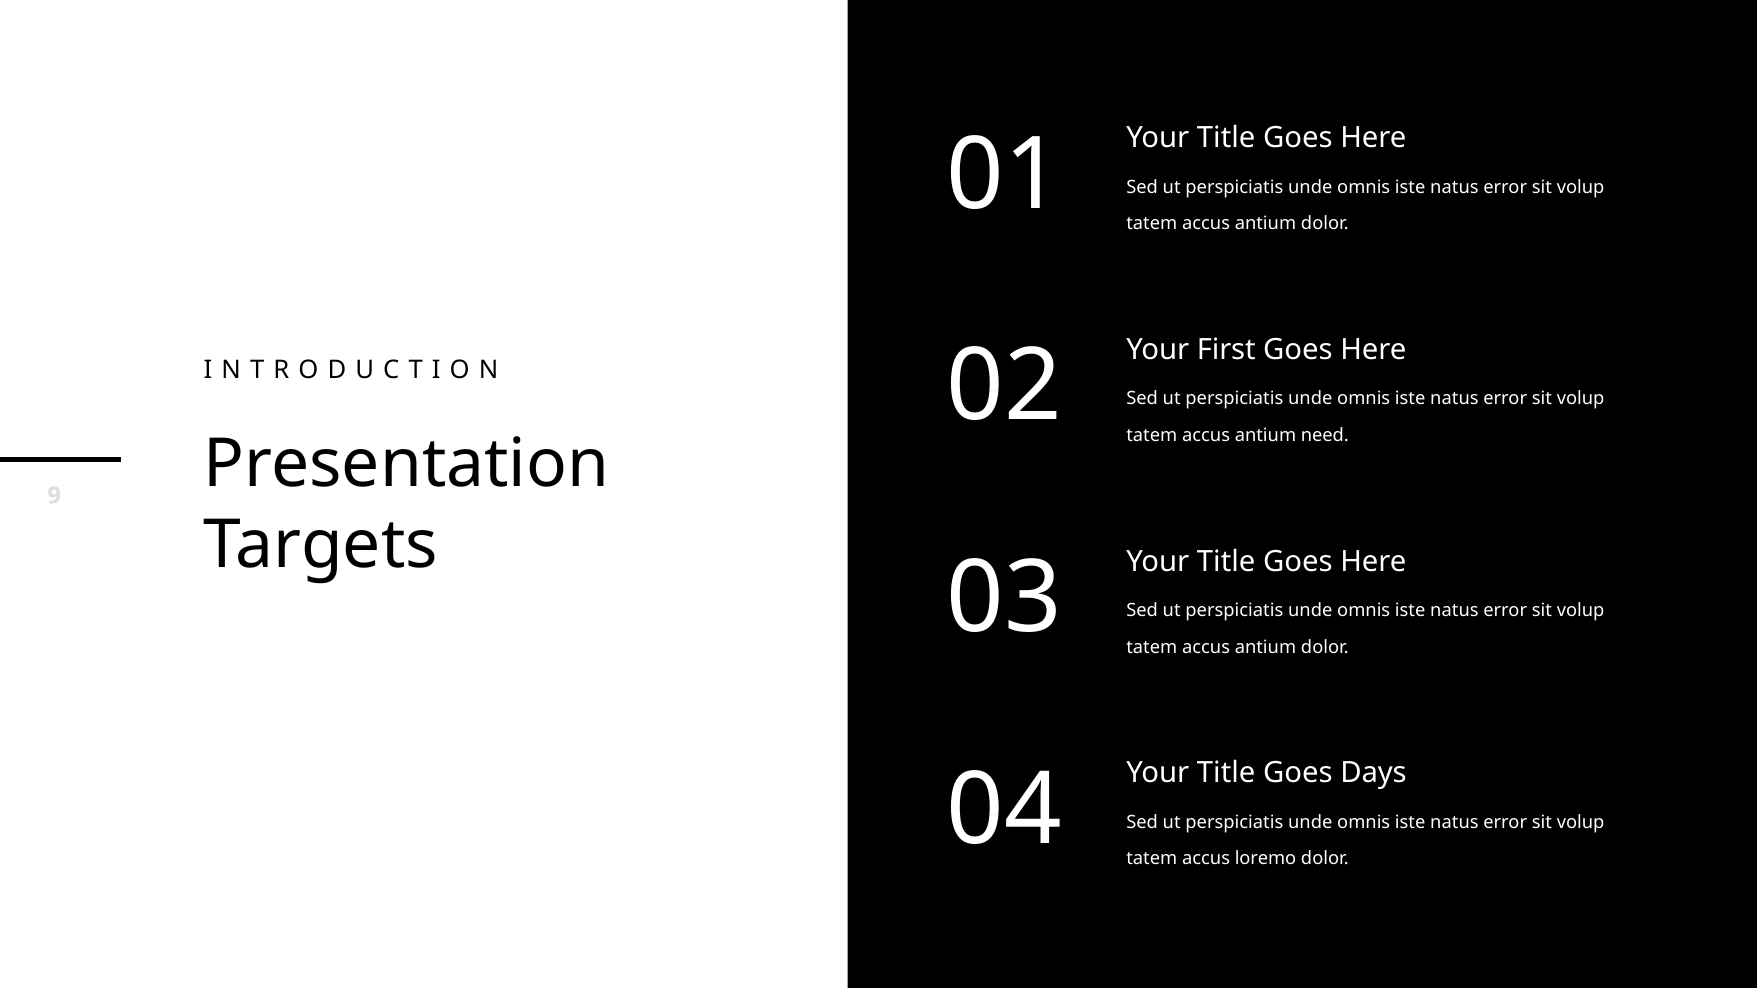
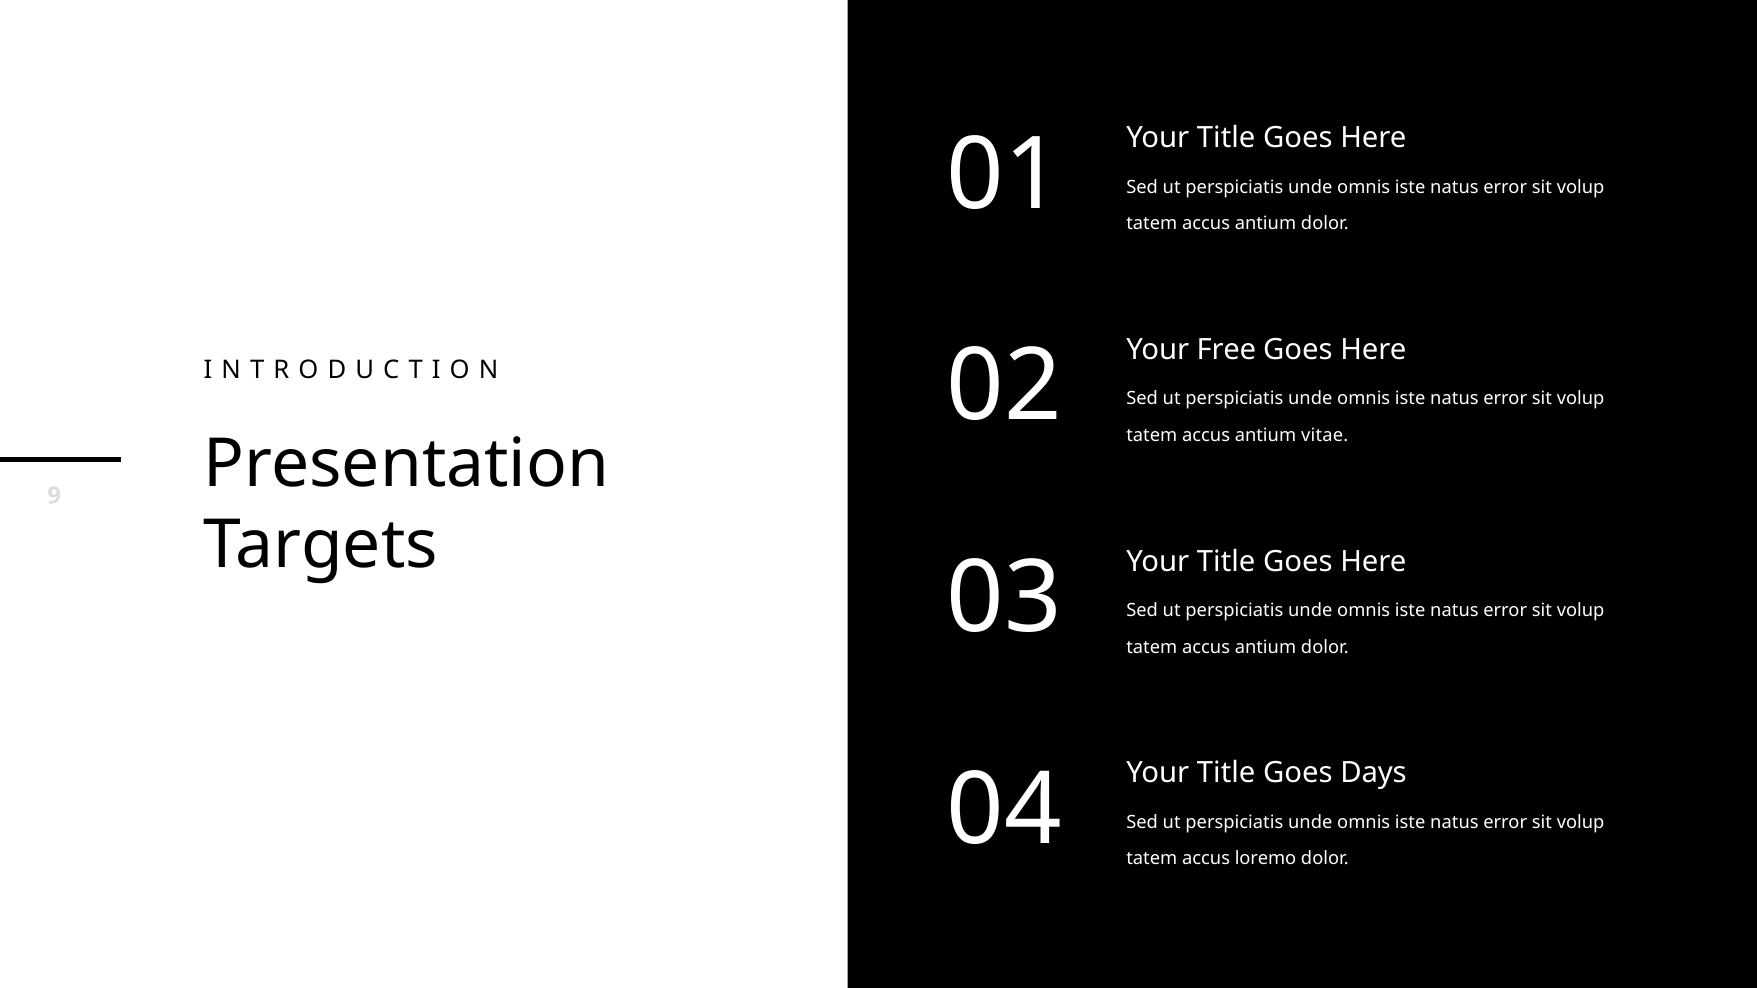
First: First -> Free
need: need -> vitae
